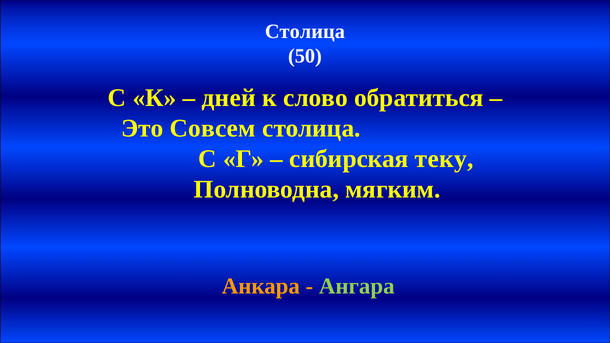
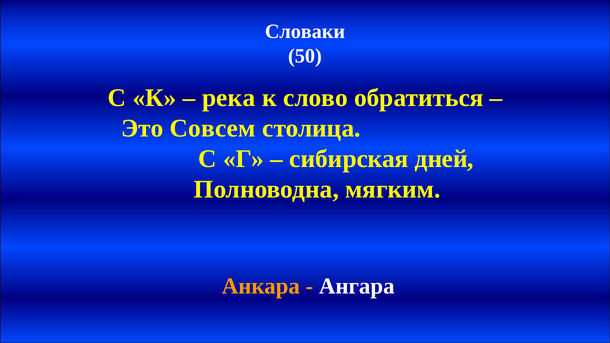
Столица at (305, 32): Столица -> Словаки
дней: дней -> река
теку: теку -> дней
Ангара colour: light green -> white
